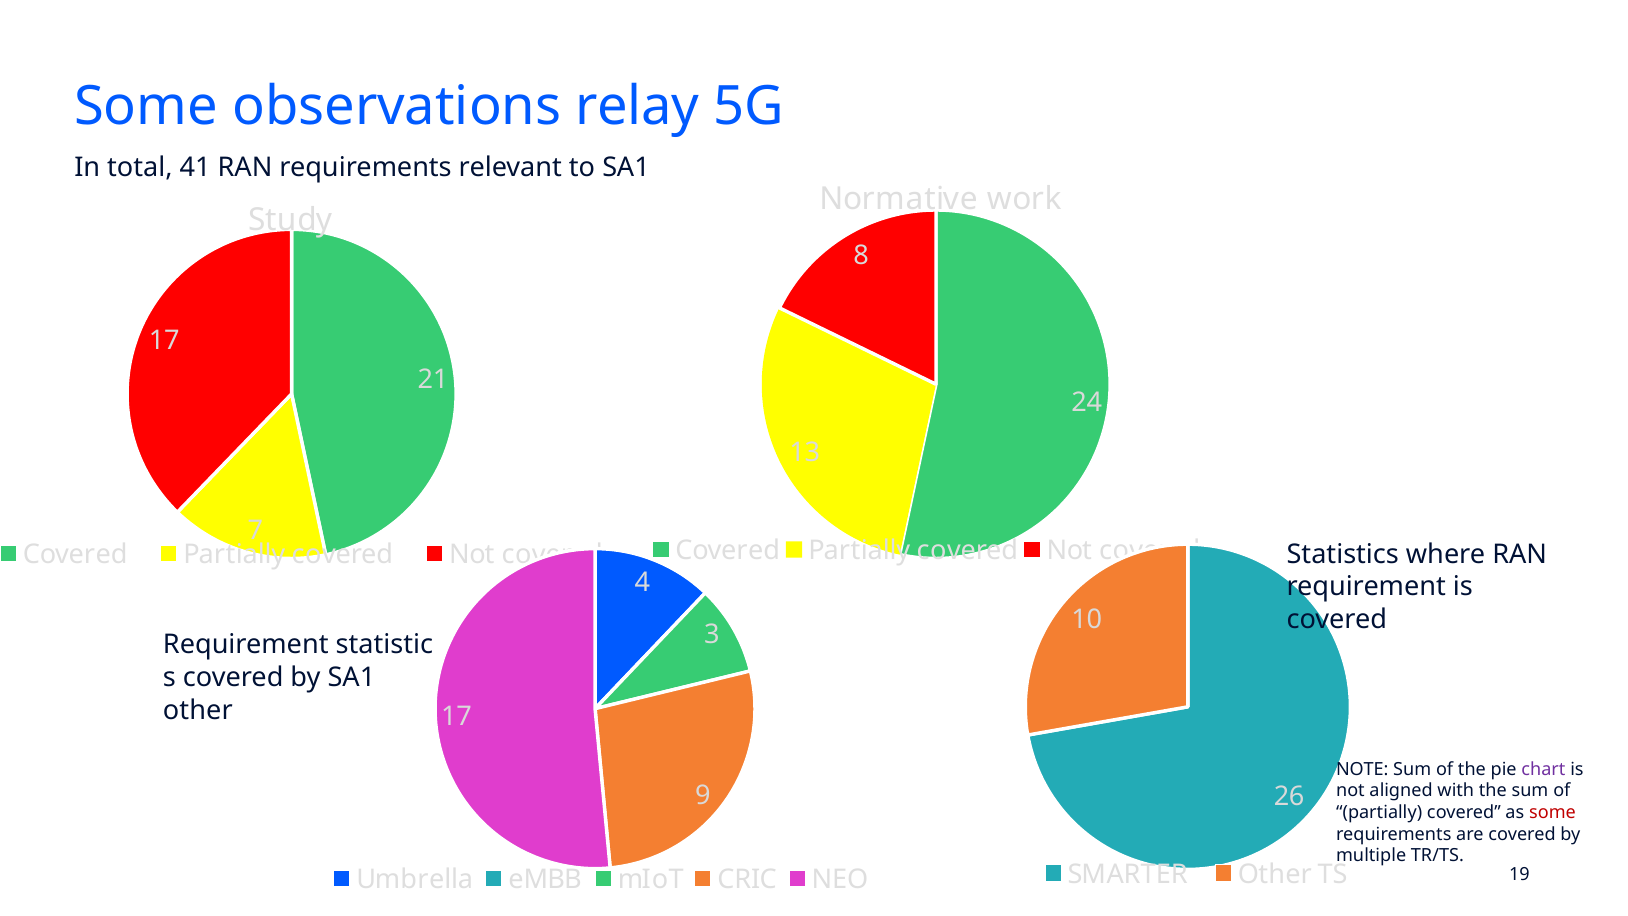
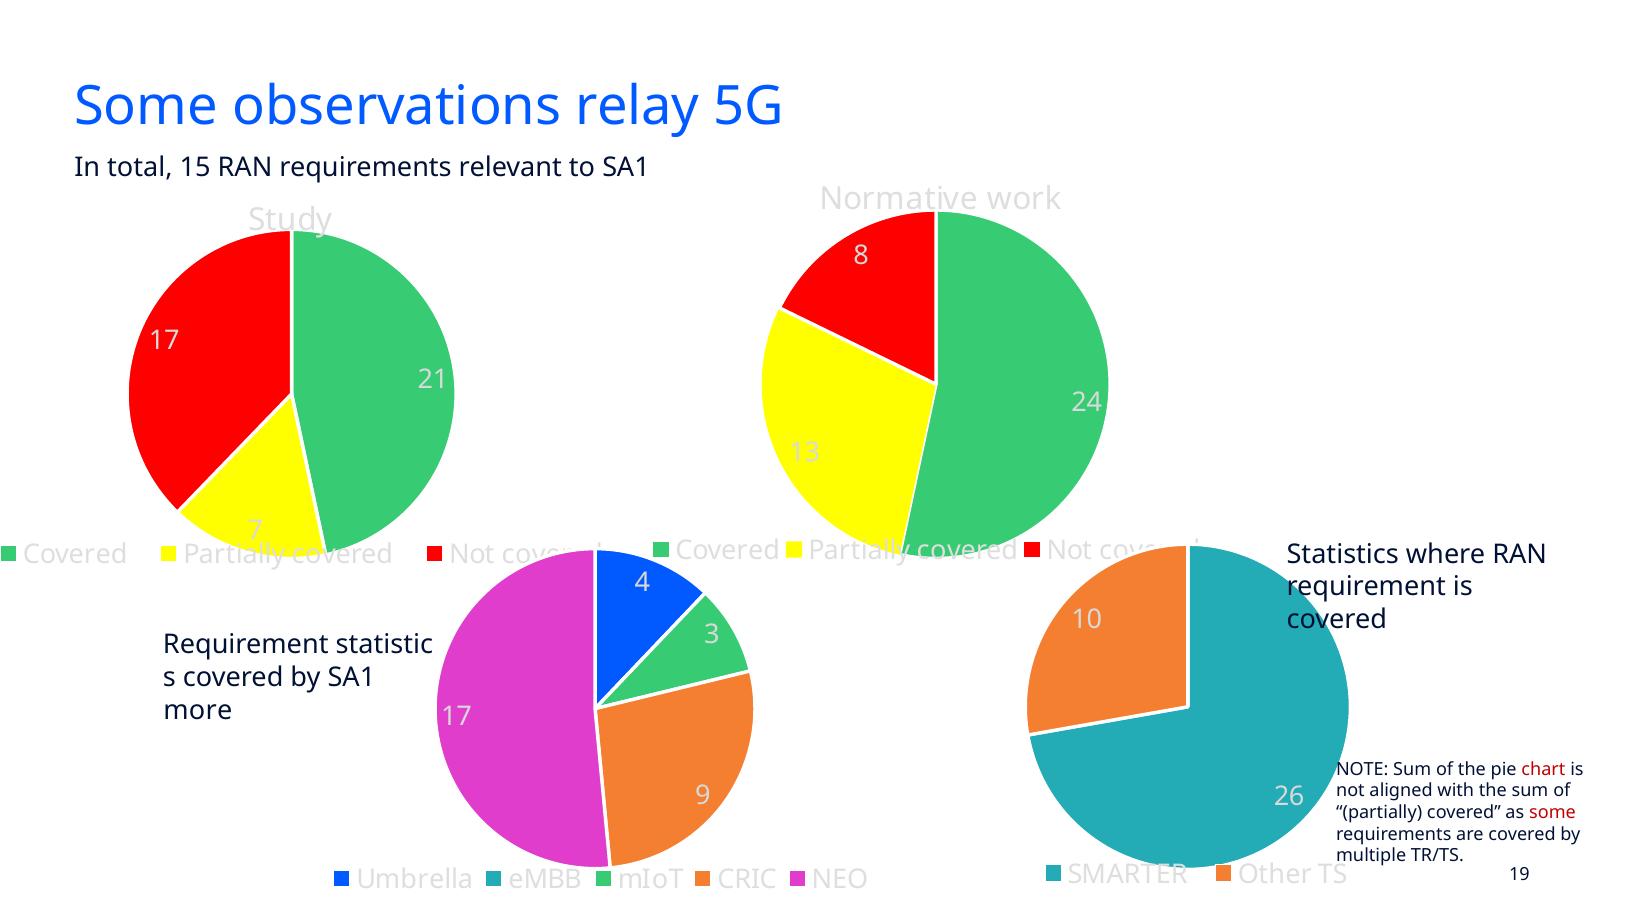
41: 41 -> 15
other at (198, 710): other -> more
chart colour: purple -> red
